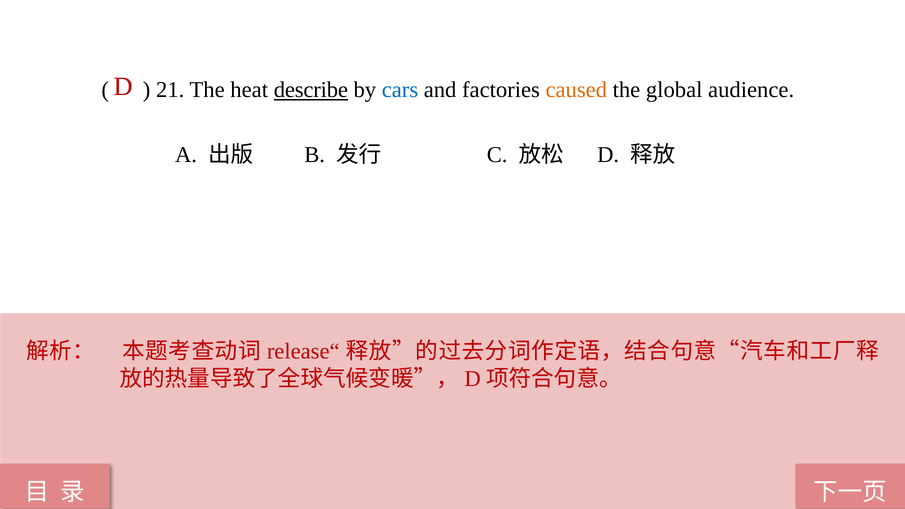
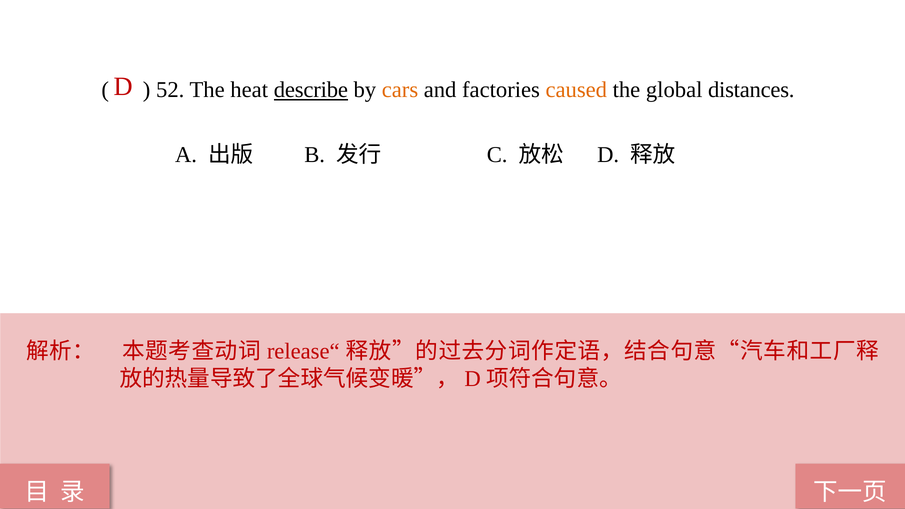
21: 21 -> 52
cars colour: blue -> orange
audience: audience -> distances
